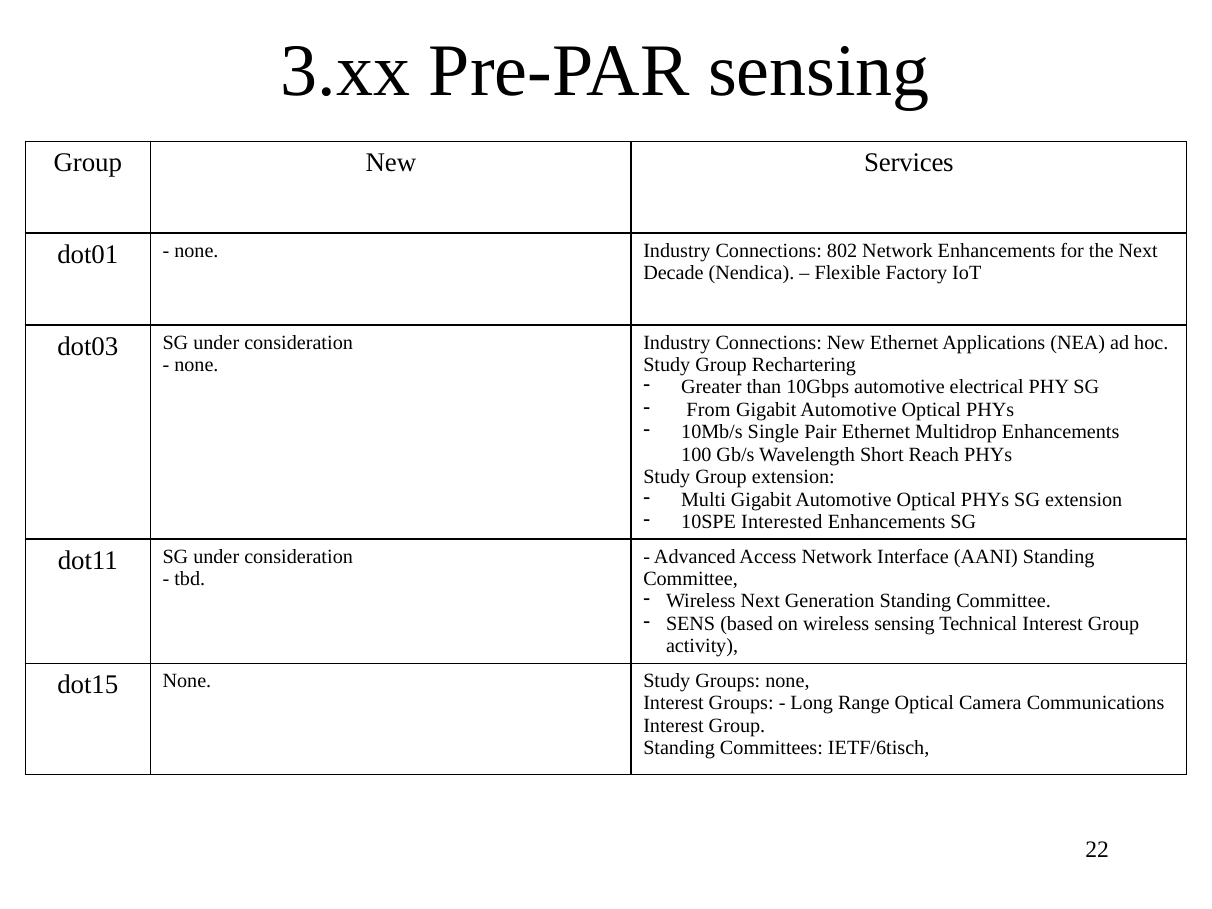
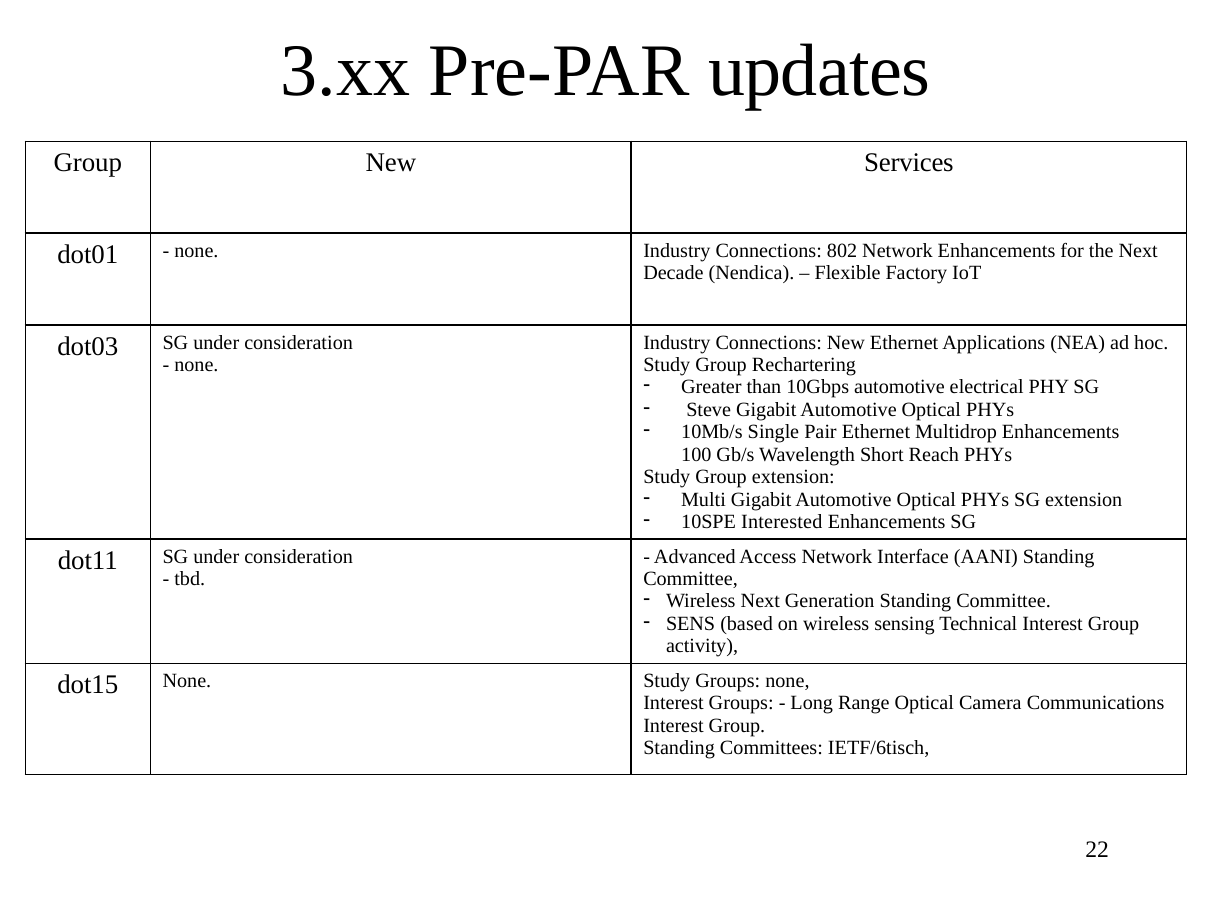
Pre-PAR sensing: sensing -> updates
From: From -> Steve
